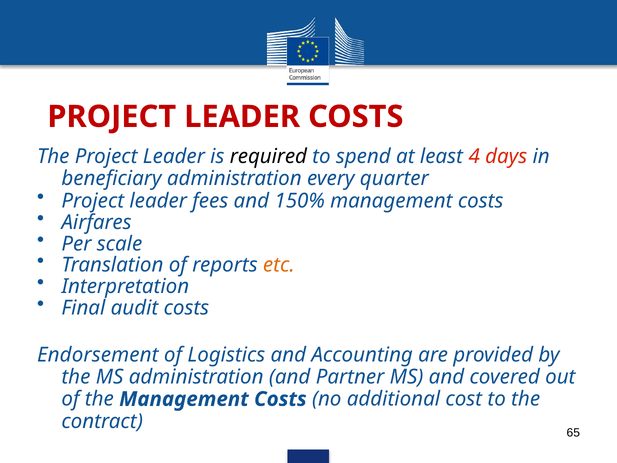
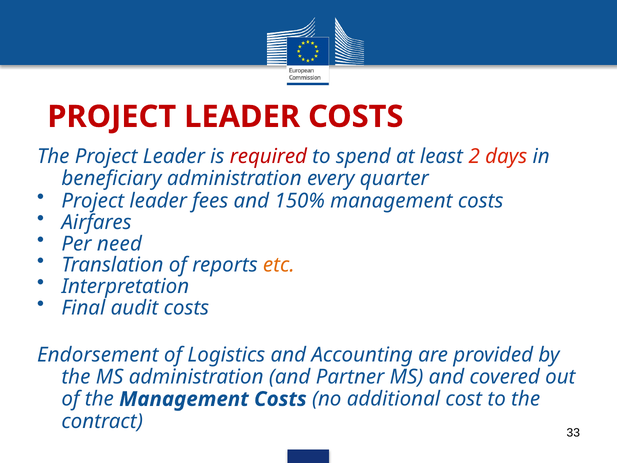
required colour: black -> red
4: 4 -> 2
scale: scale -> need
65: 65 -> 33
